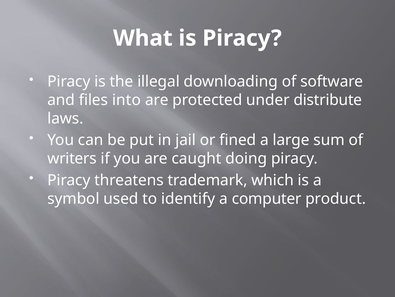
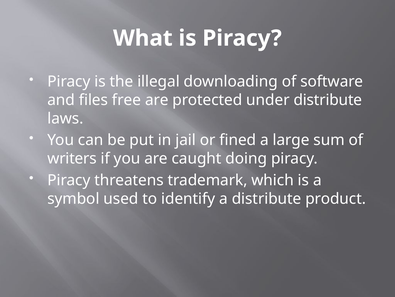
into: into -> free
a computer: computer -> distribute
